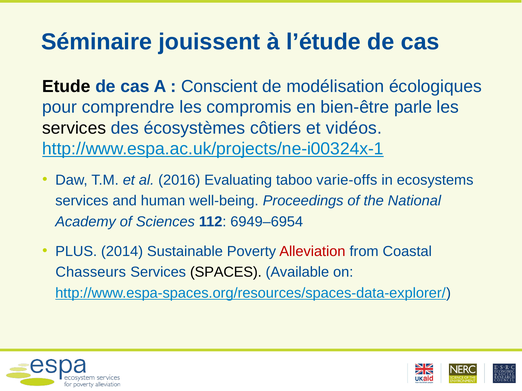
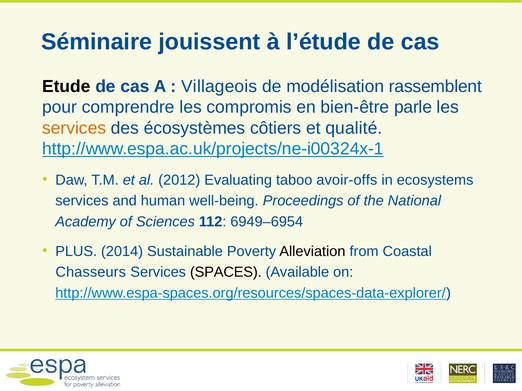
Conscient: Conscient -> Villageois
écologiques: écologiques -> rassemblent
services at (74, 128) colour: black -> orange
vidéos: vidéos -> qualité
2016: 2016 -> 2012
varie-offs: varie-offs -> avoir-offs
Alleviation colour: red -> black
